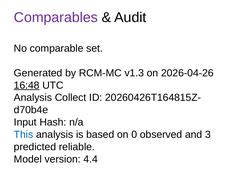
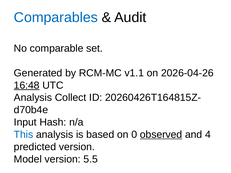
Comparables colour: purple -> blue
v1.3: v1.3 -> v1.1
observed underline: none -> present
3: 3 -> 4
predicted reliable: reliable -> version
4.4: 4.4 -> 5.5
